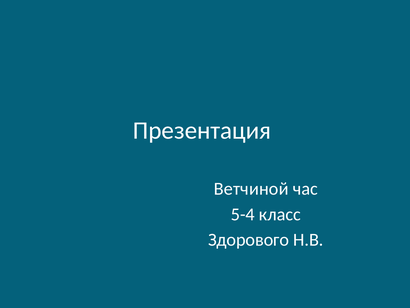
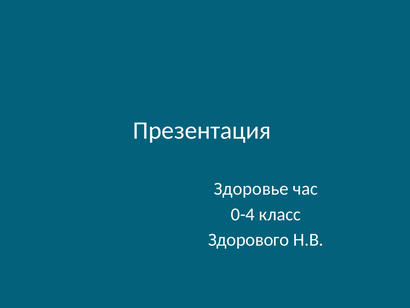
Ветчиной: Ветчиной -> Здоровье
5-4: 5-4 -> 0-4
